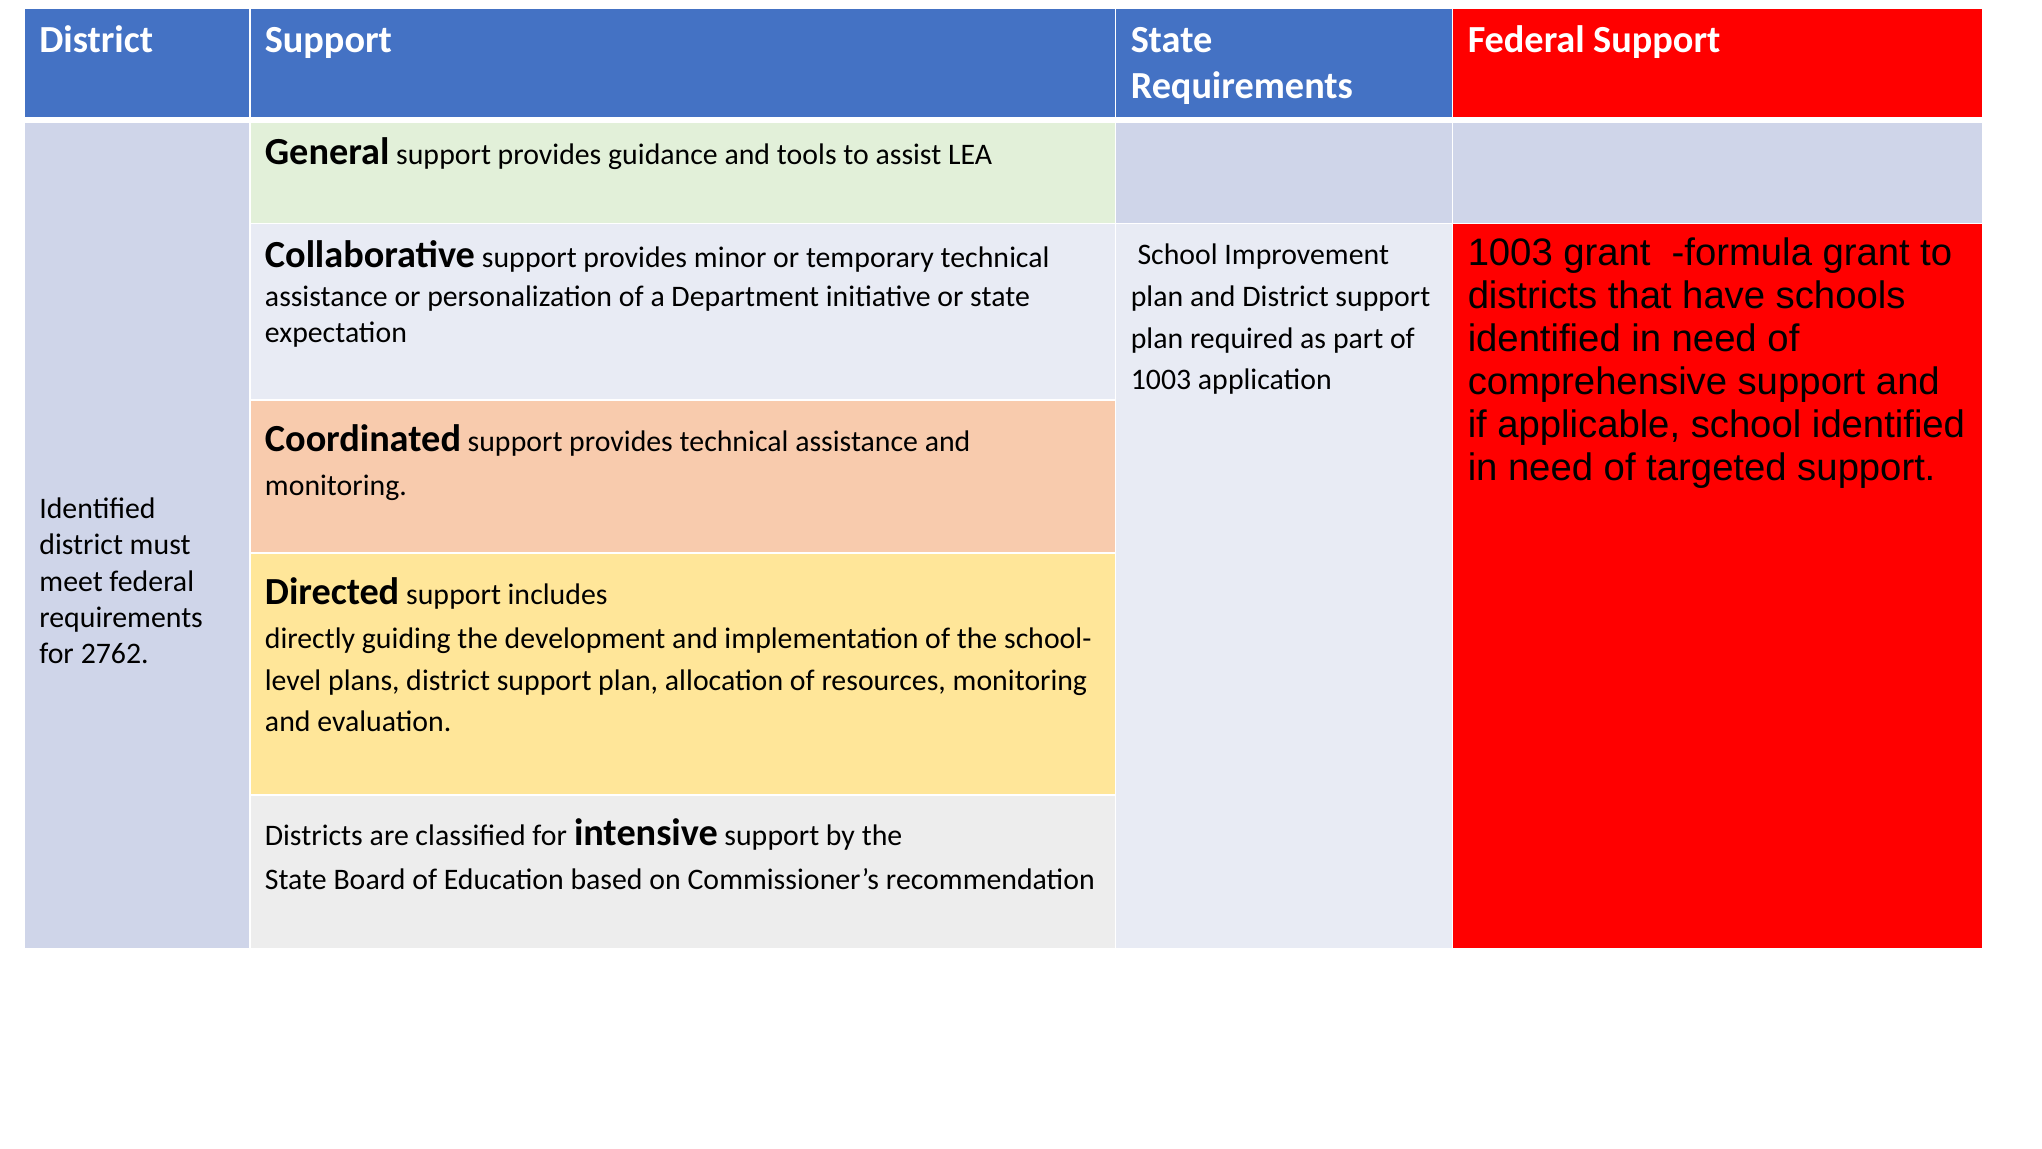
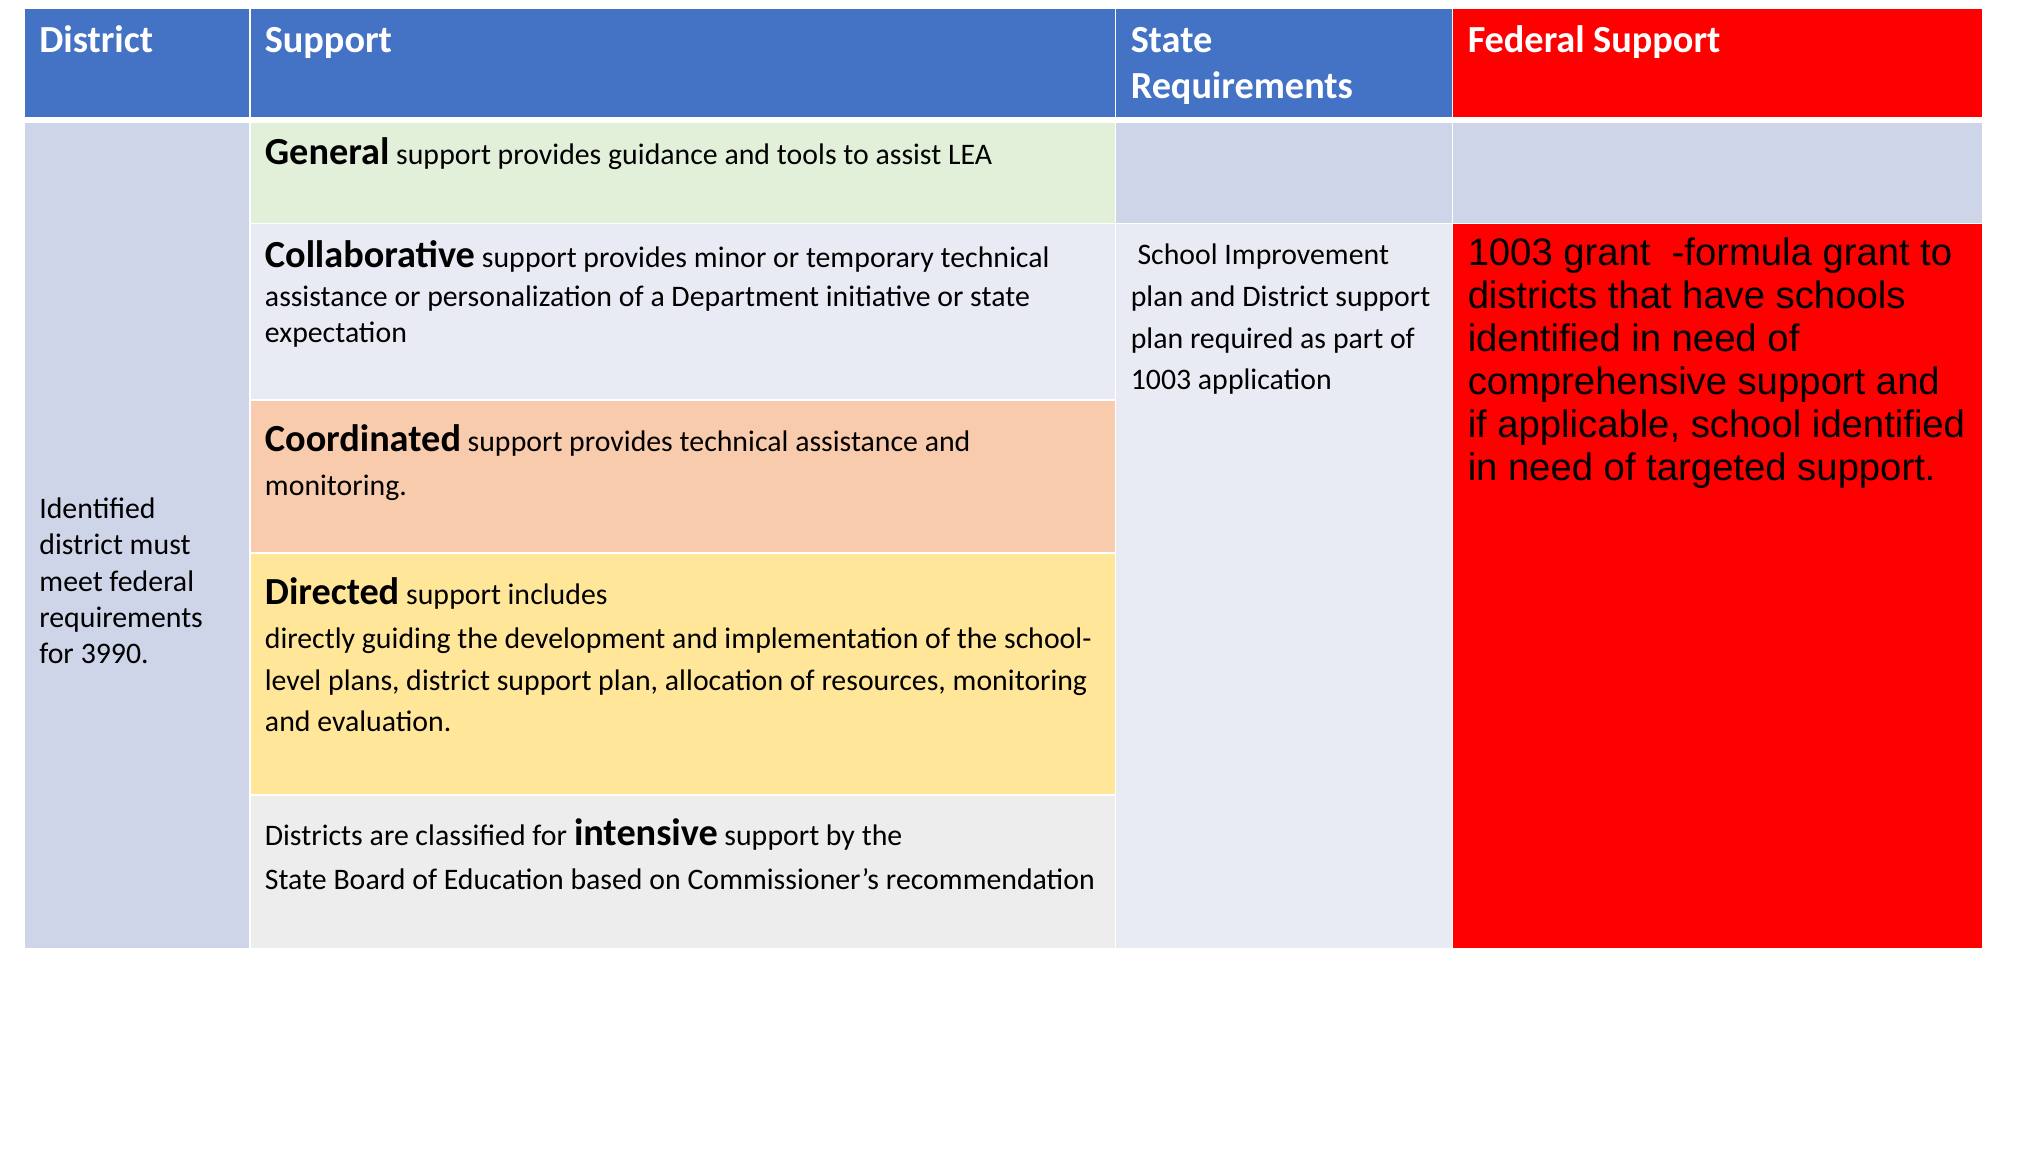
2762: 2762 -> 3990
